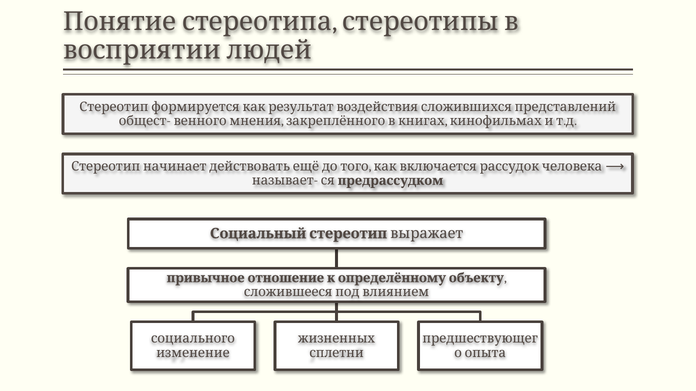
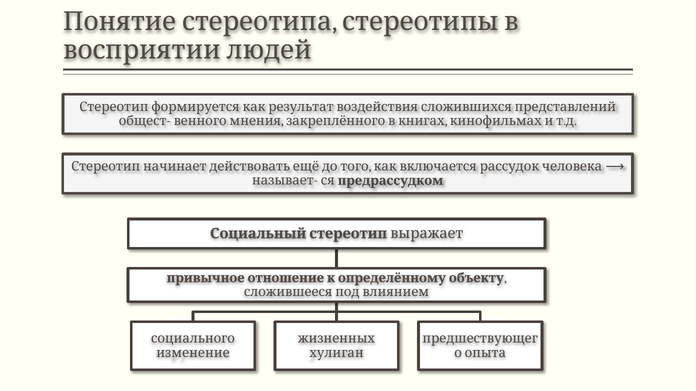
сплетни: сплетни -> хулиган
